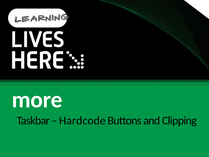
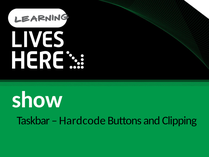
more: more -> show
